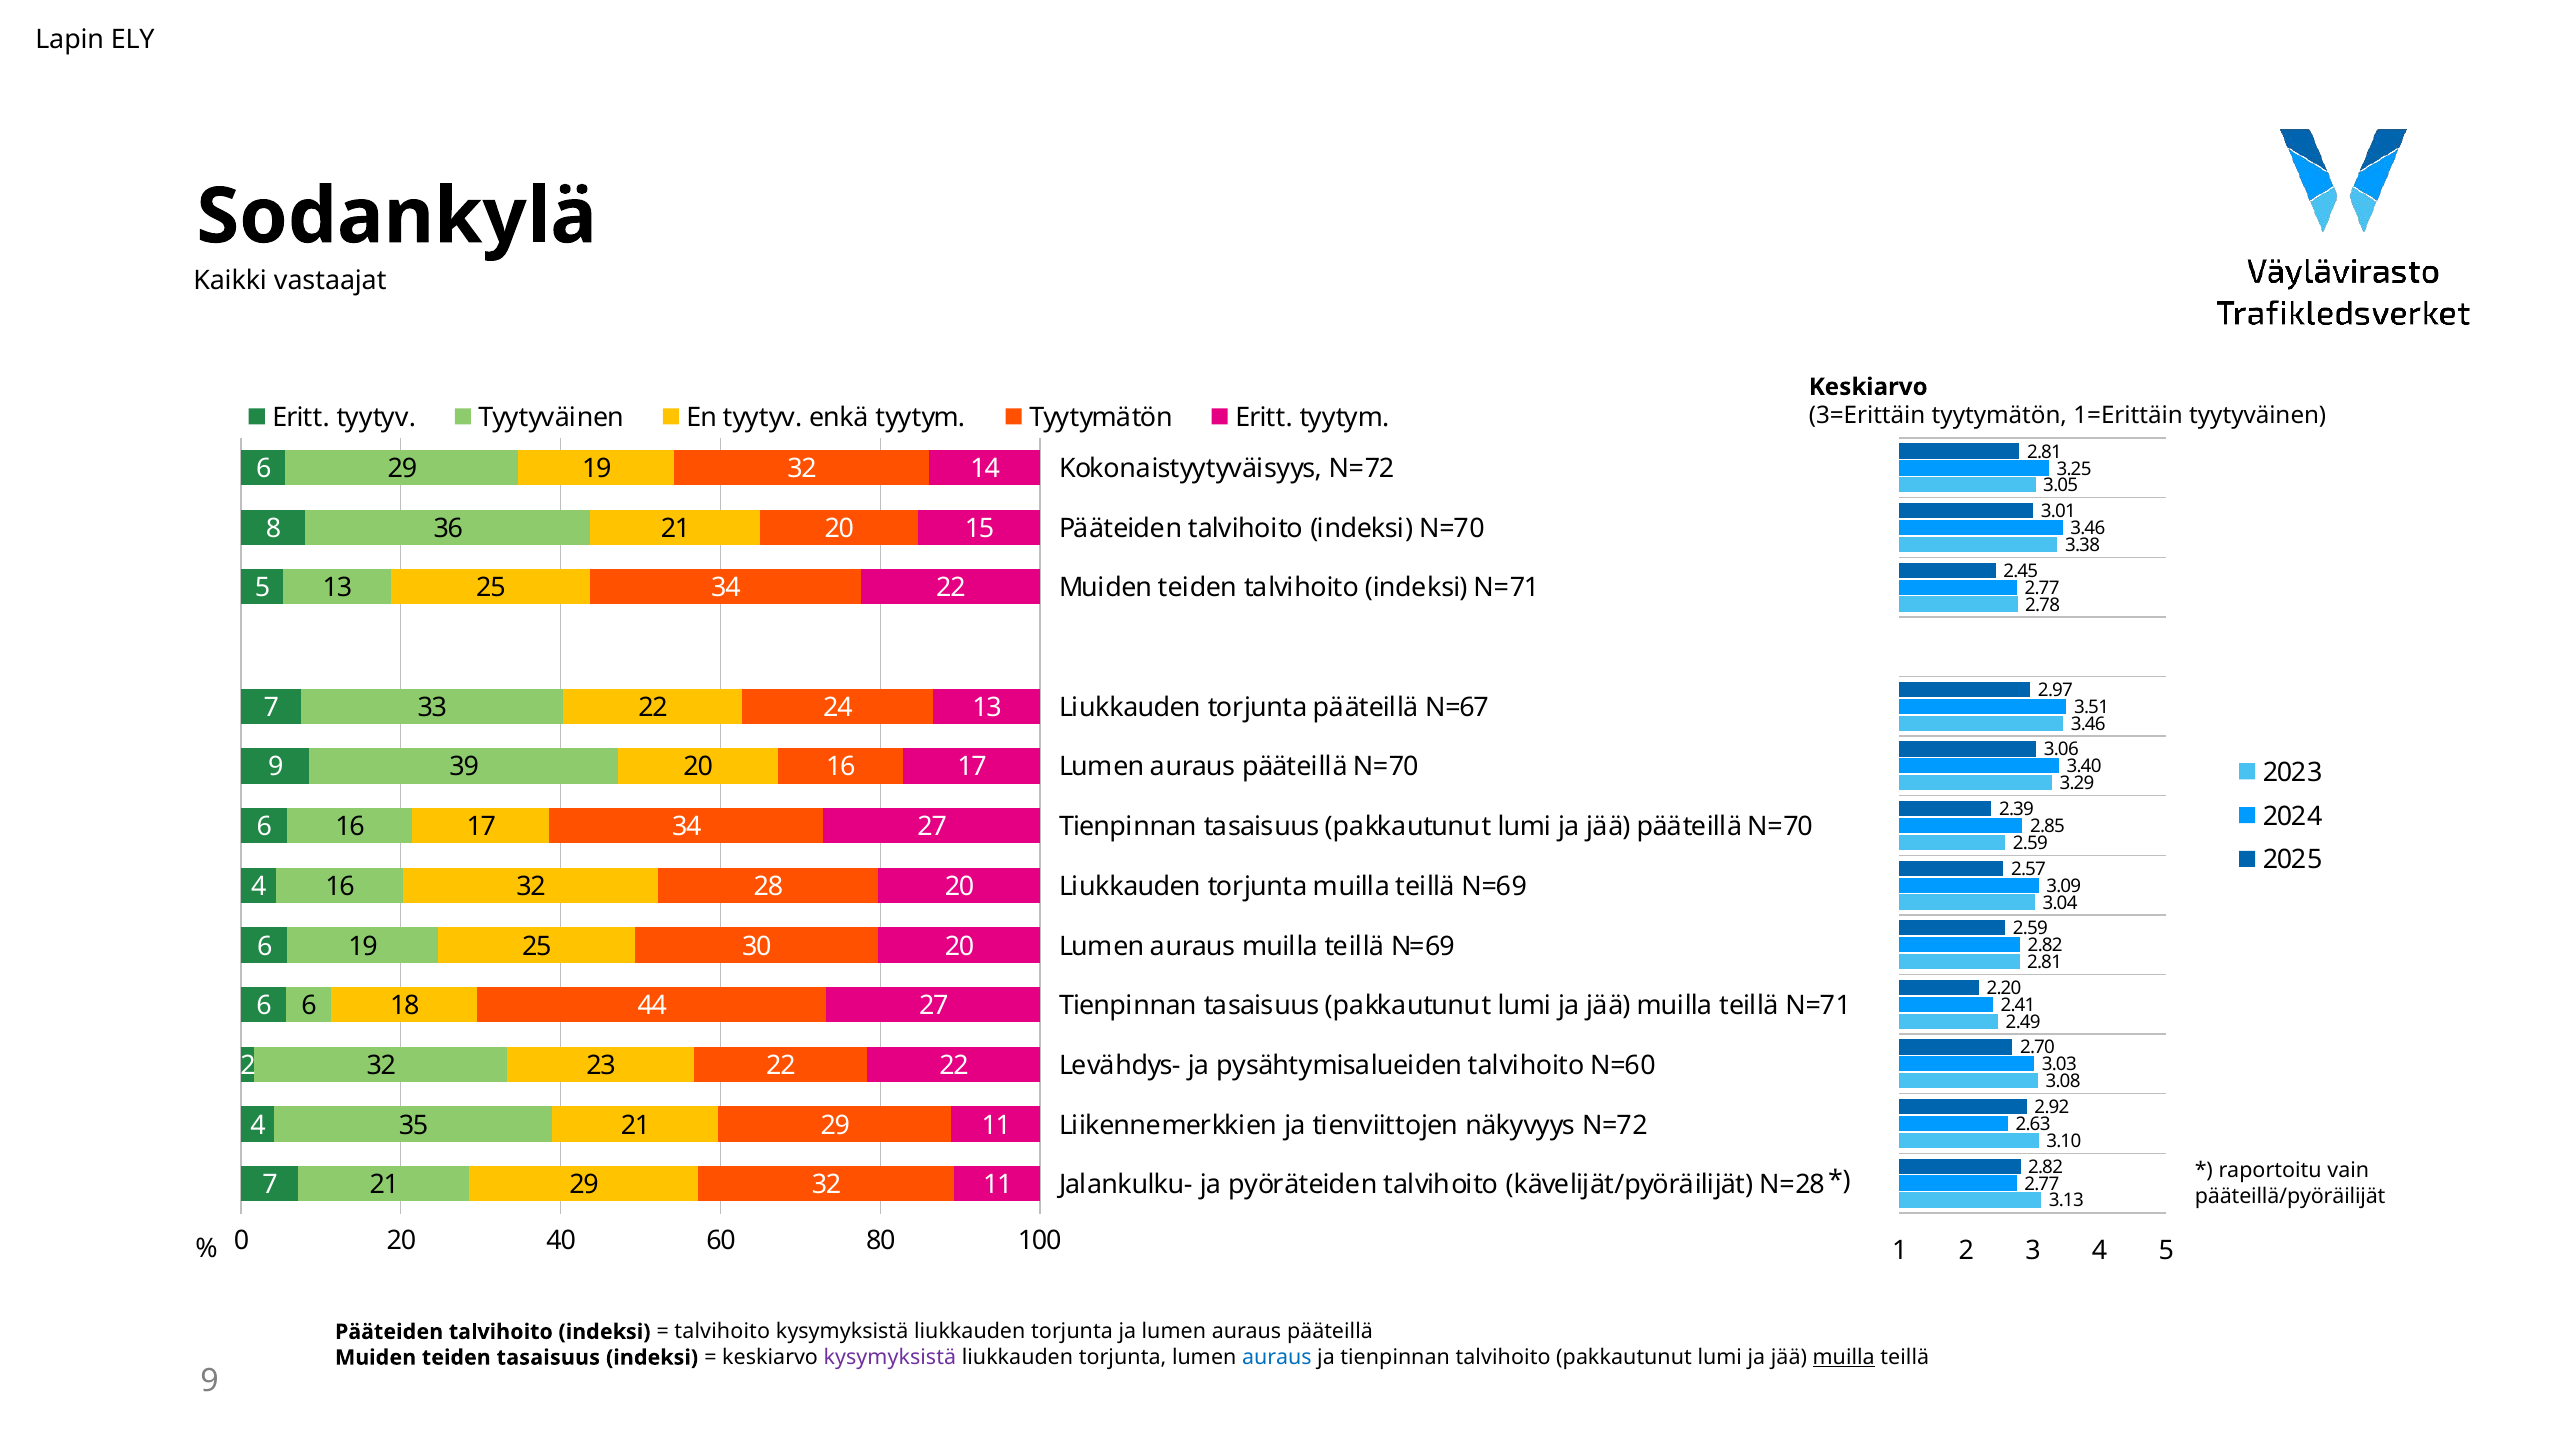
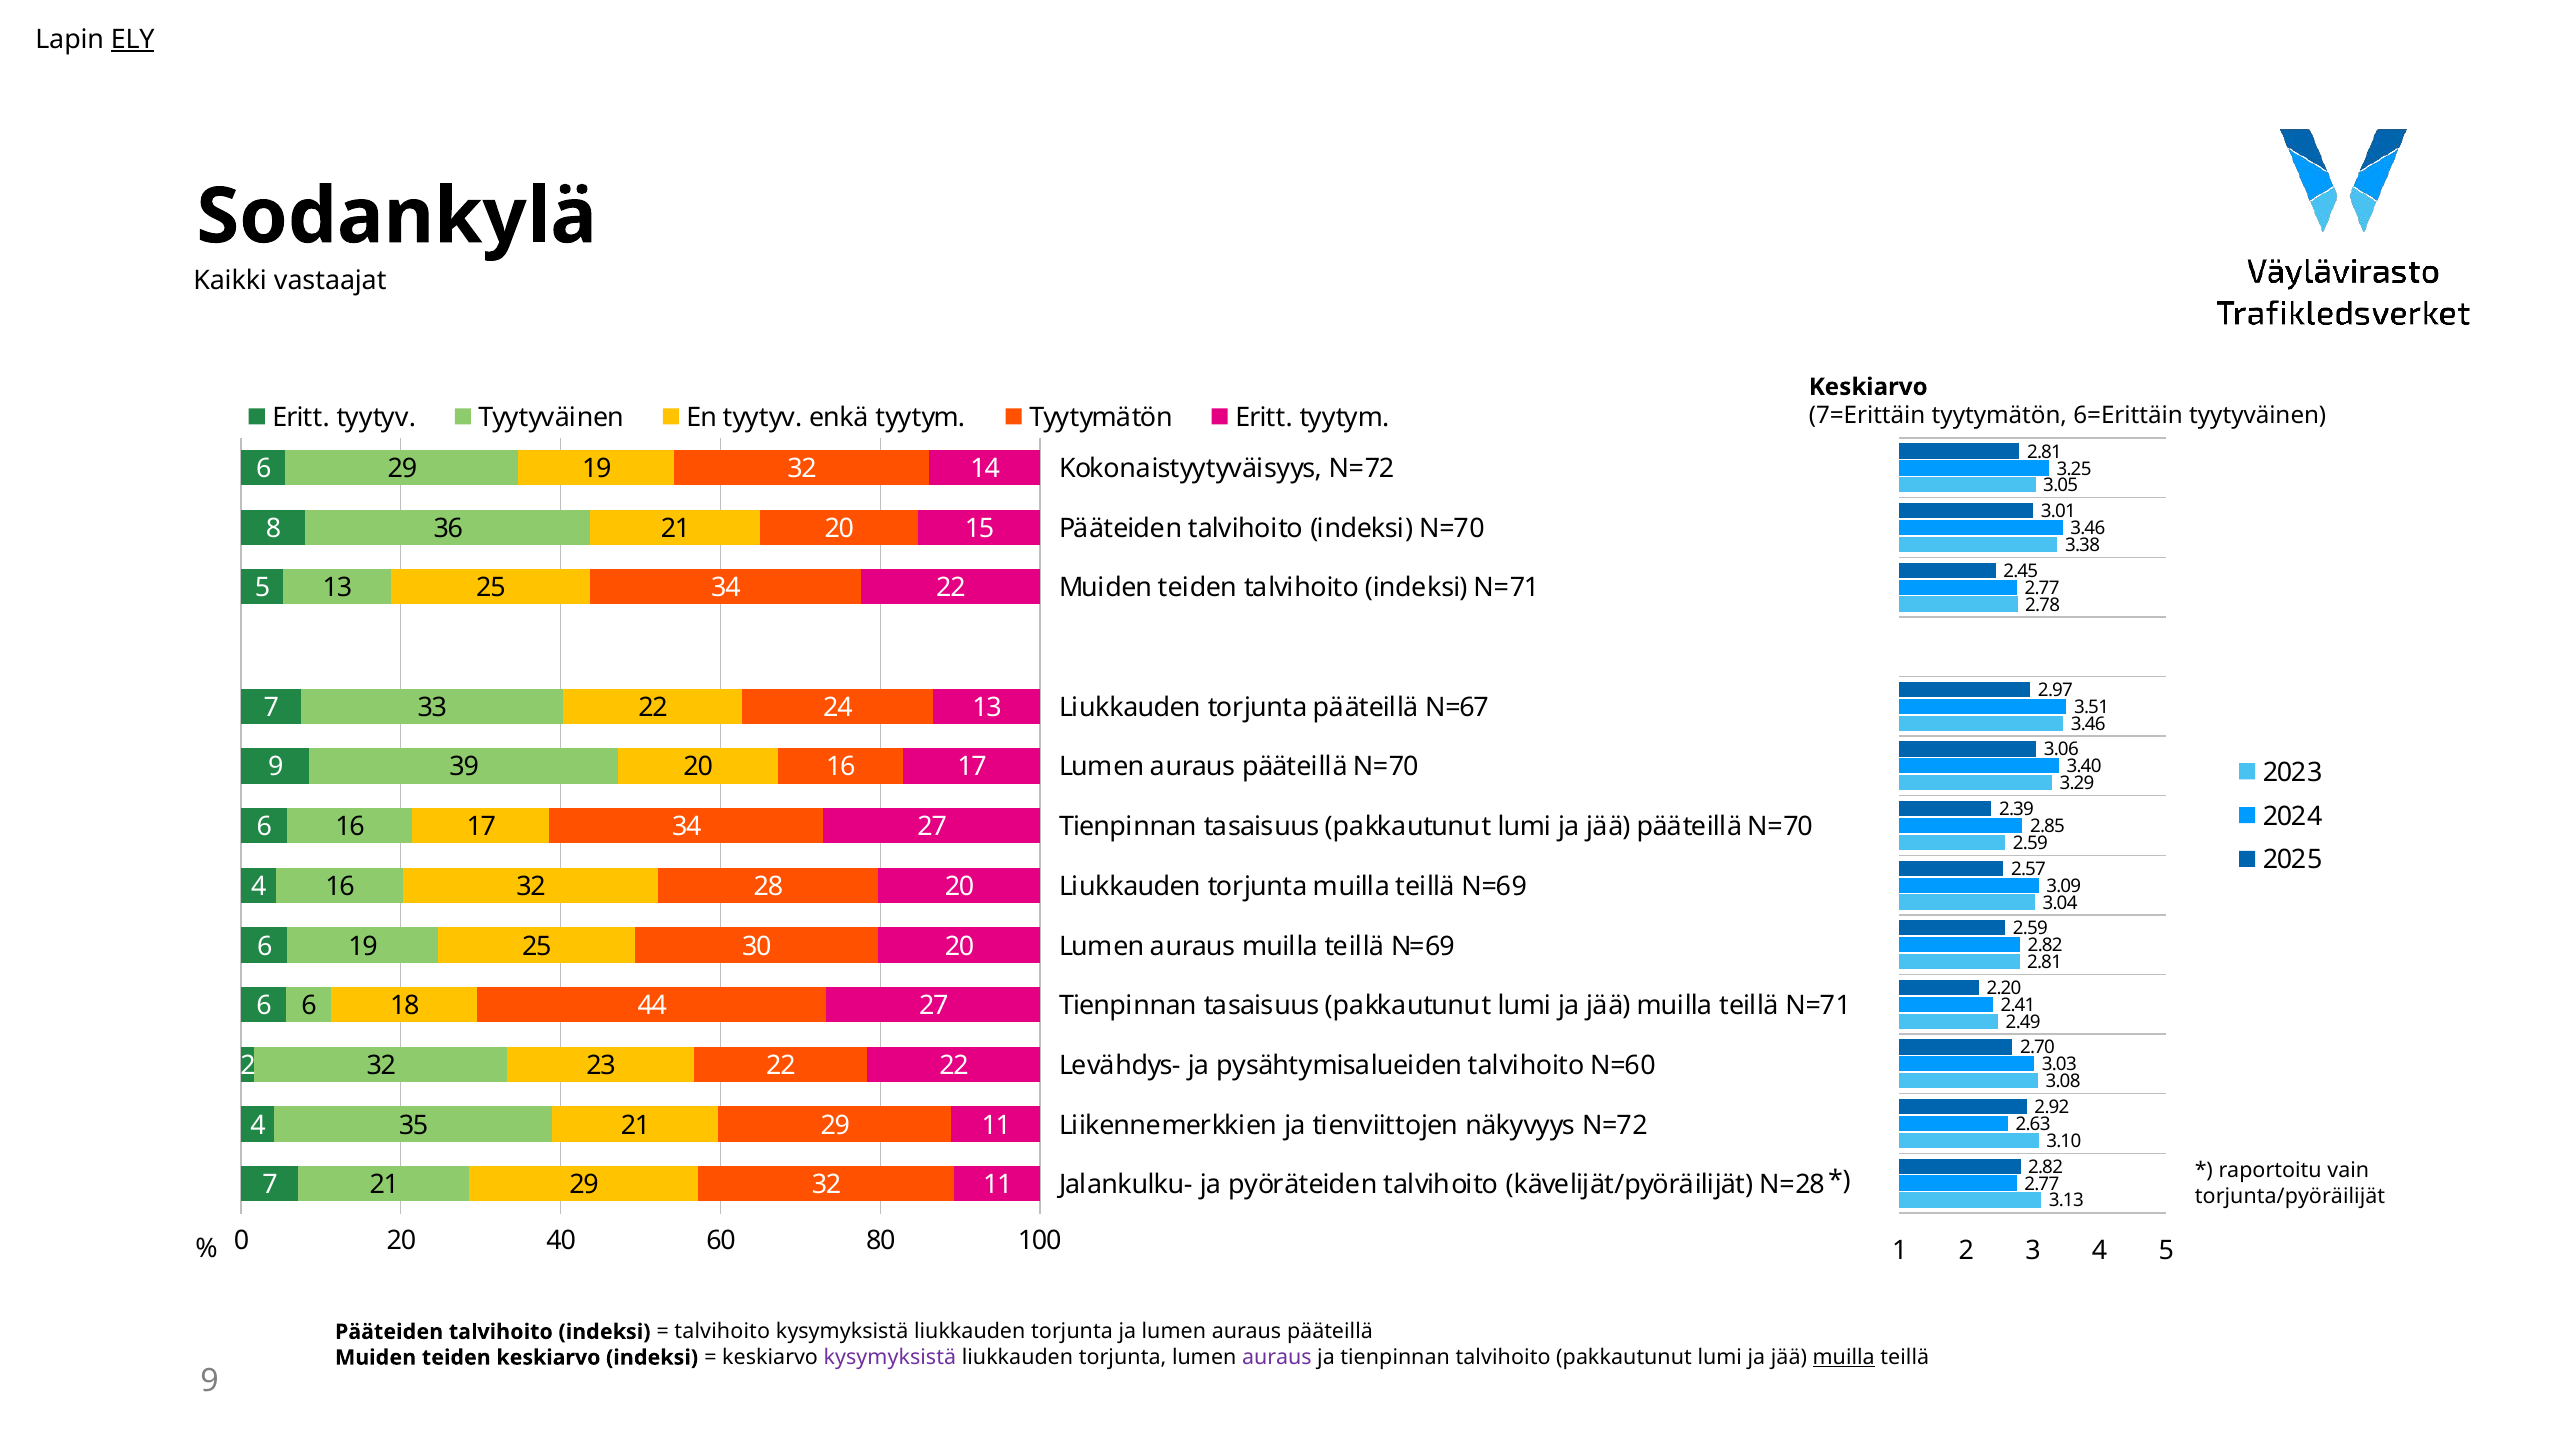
ELY underline: none -> present
3=Erittäin: 3=Erittäin -> 7=Erittäin
1=Erittäin: 1=Erittäin -> 6=Erittäin
pääteillä/pyöräilijät: pääteillä/pyöräilijät -> torjunta/pyöräilijät
teiden tasaisuus: tasaisuus -> keskiarvo
auraus at (1277, 1358) colour: blue -> purple
